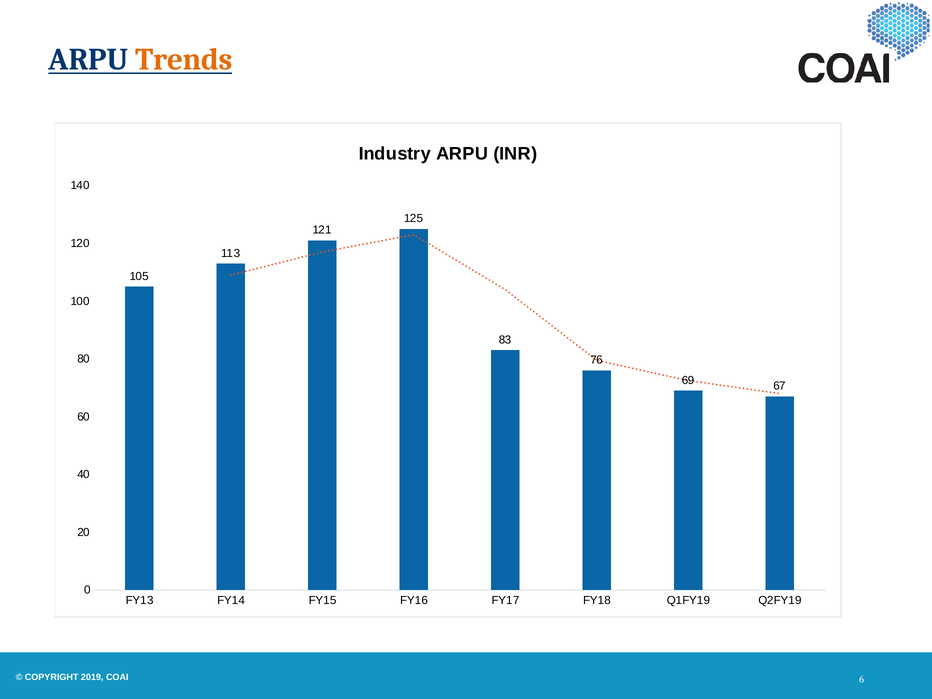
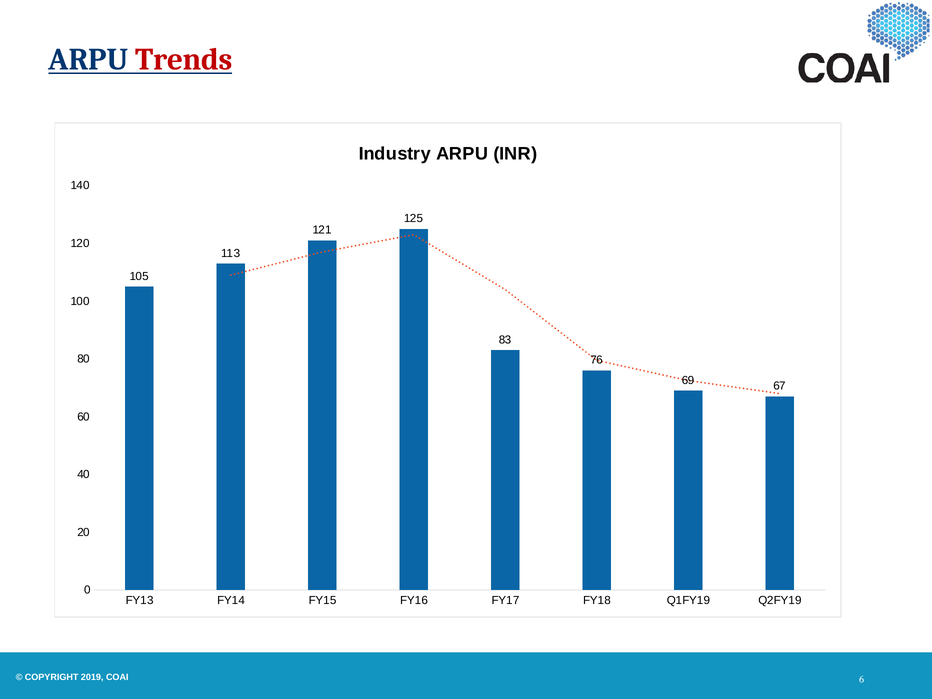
Trends colour: orange -> red
